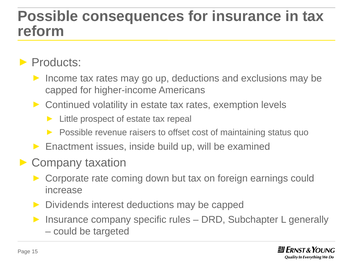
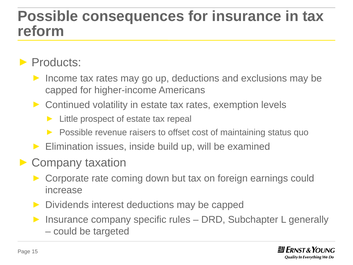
Enactment: Enactment -> Elimination
